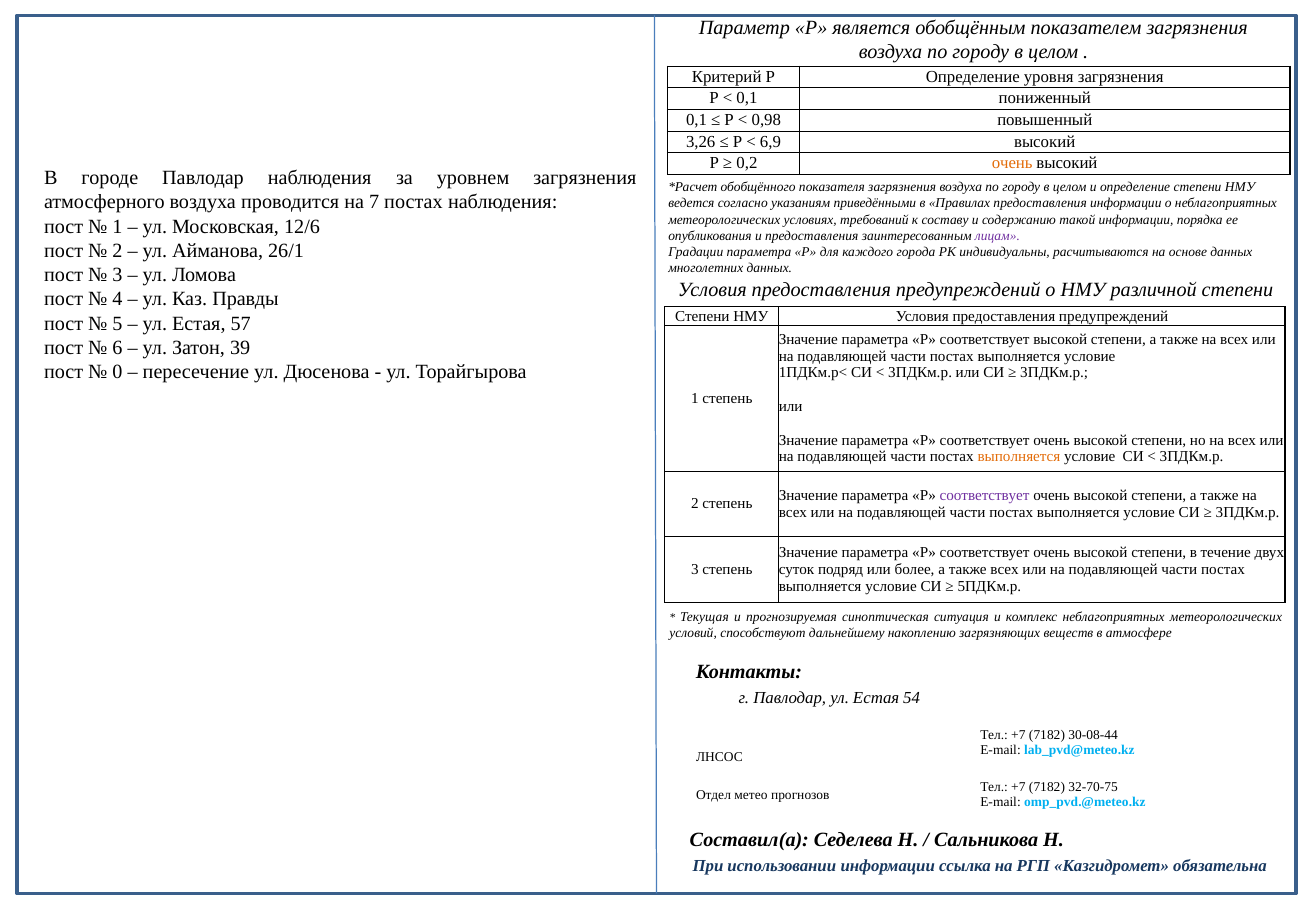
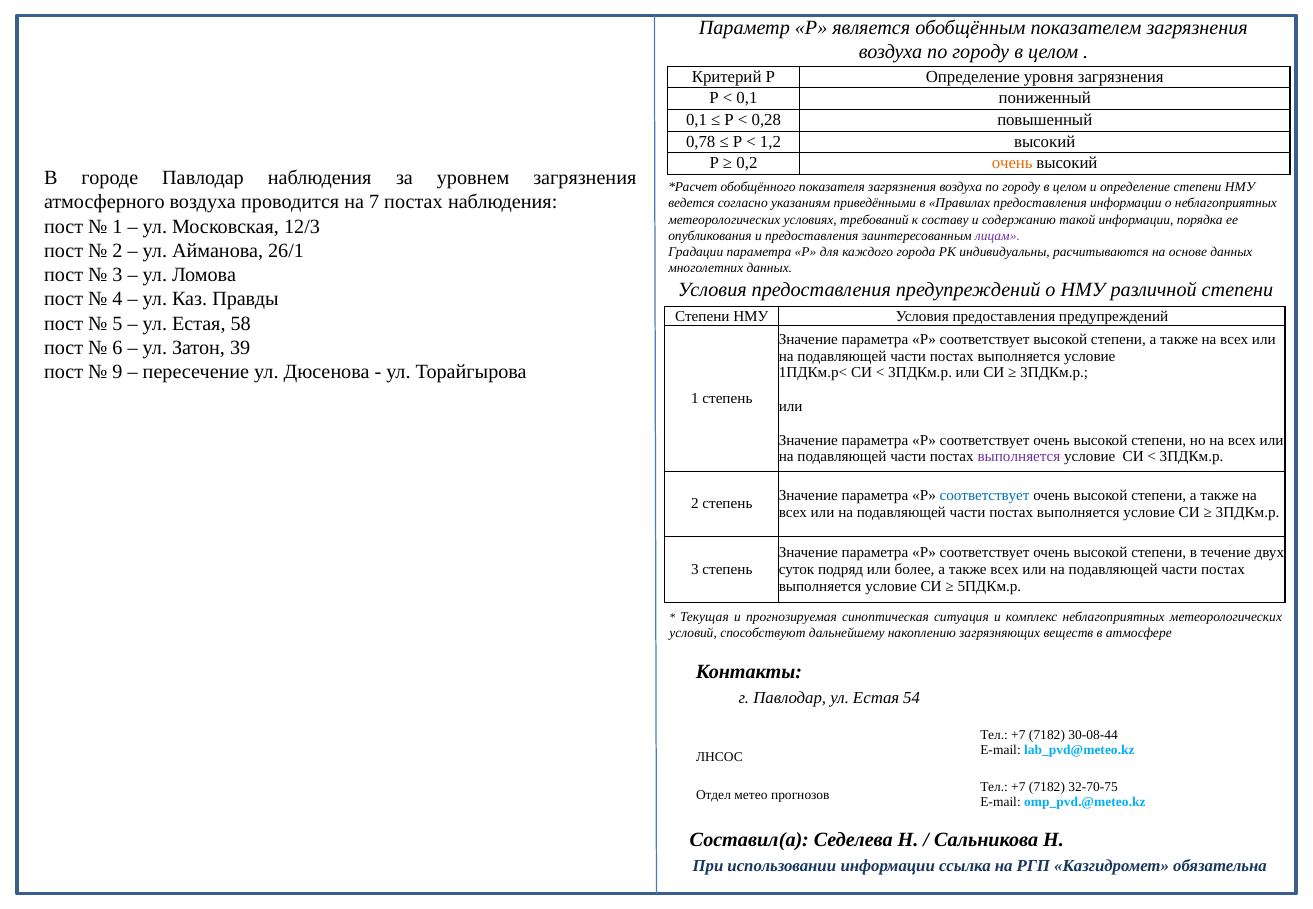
0,98: 0,98 -> 0,28
3,26: 3,26 -> 0,78
6,9: 6,9 -> 1,2
12/6: 12/6 -> 12/3
57: 57 -> 58
0: 0 -> 9
выполняется at (1019, 457) colour: orange -> purple
соответствует at (985, 495) colour: purple -> blue
